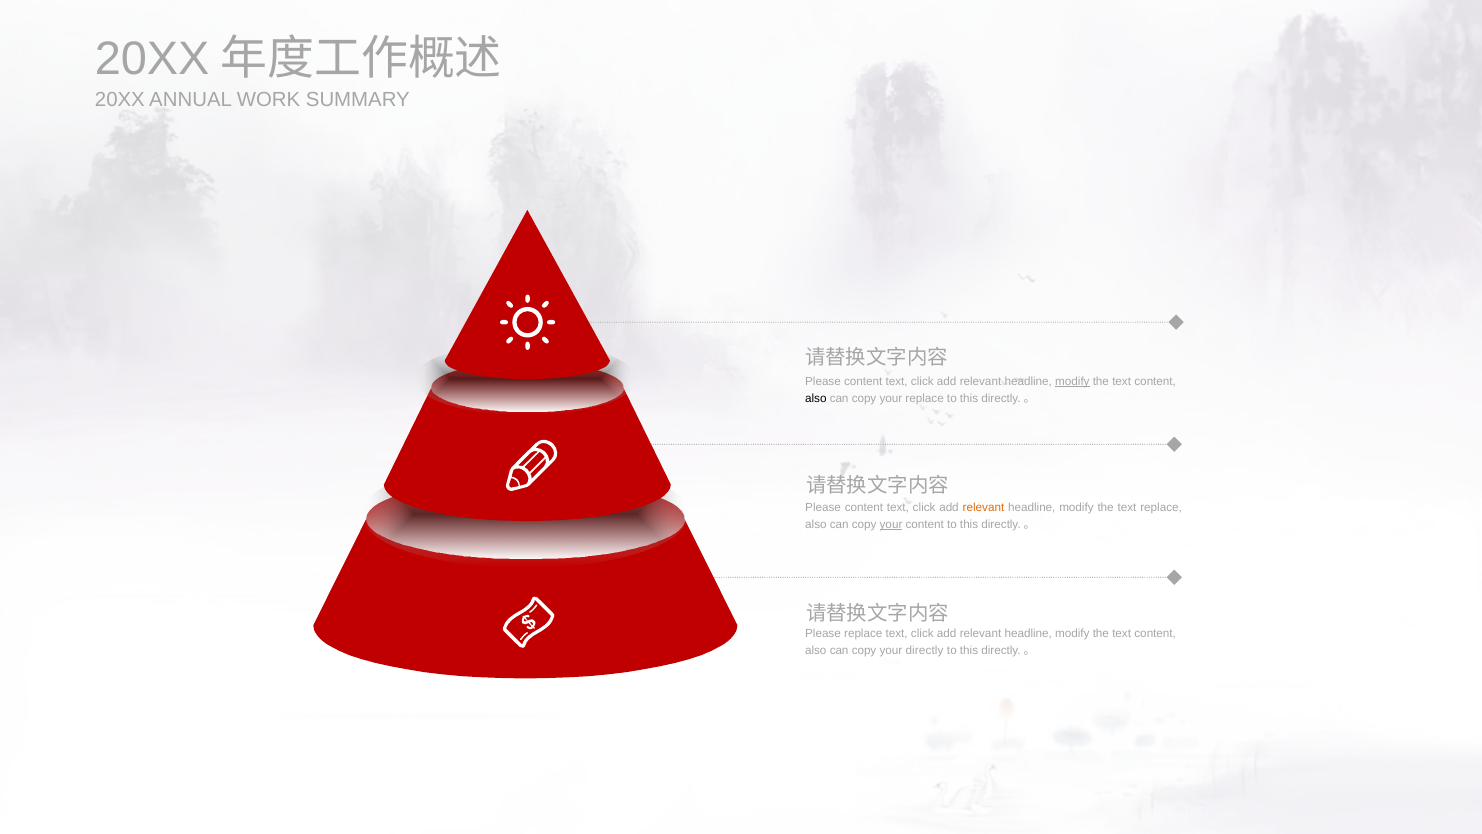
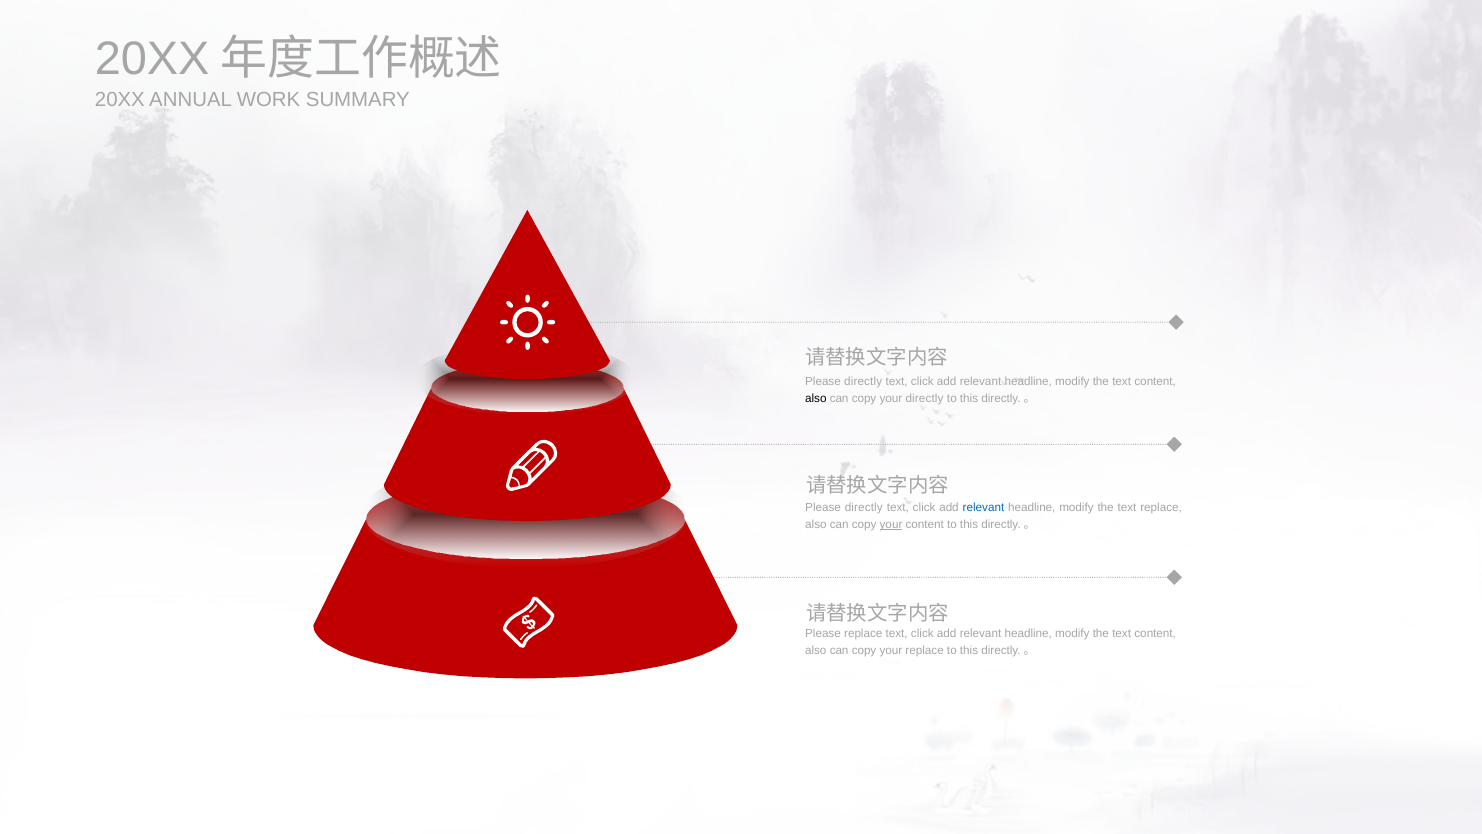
content at (863, 381): content -> directly
modify at (1072, 381) underline: present -> none
your replace: replace -> directly
content at (864, 508): content -> directly
relevant at (983, 508) colour: orange -> blue
your directly: directly -> replace
